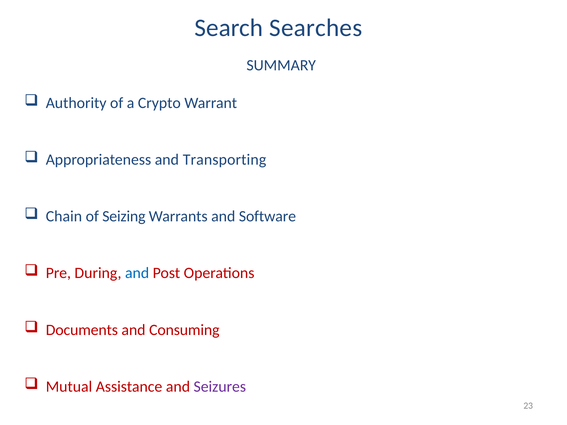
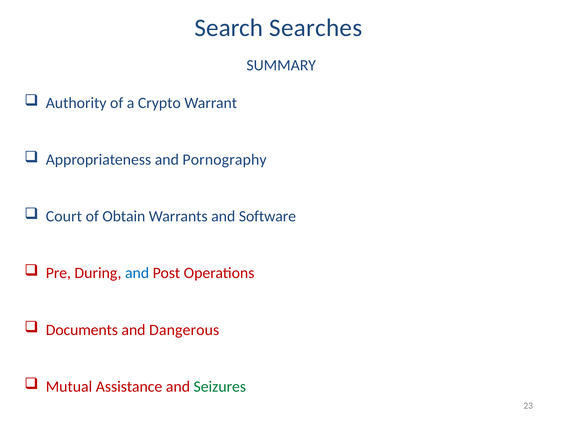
Transporting: Transporting -> Pornography
Chain: Chain -> Court
Seizing: Seizing -> Obtain
Consuming: Consuming -> Dangerous
Seizures colour: purple -> green
